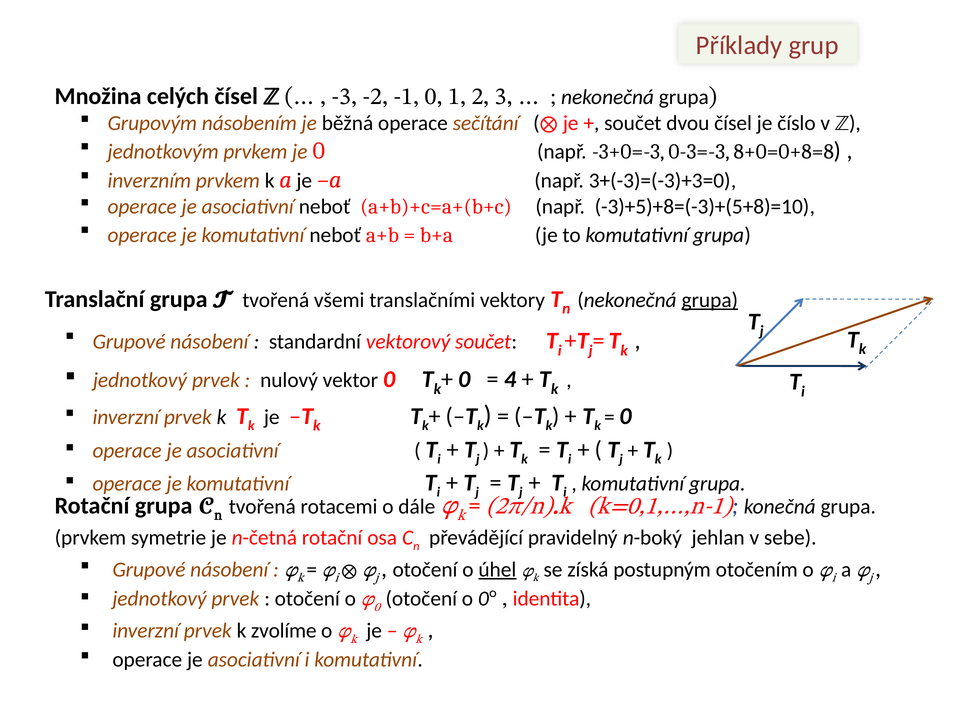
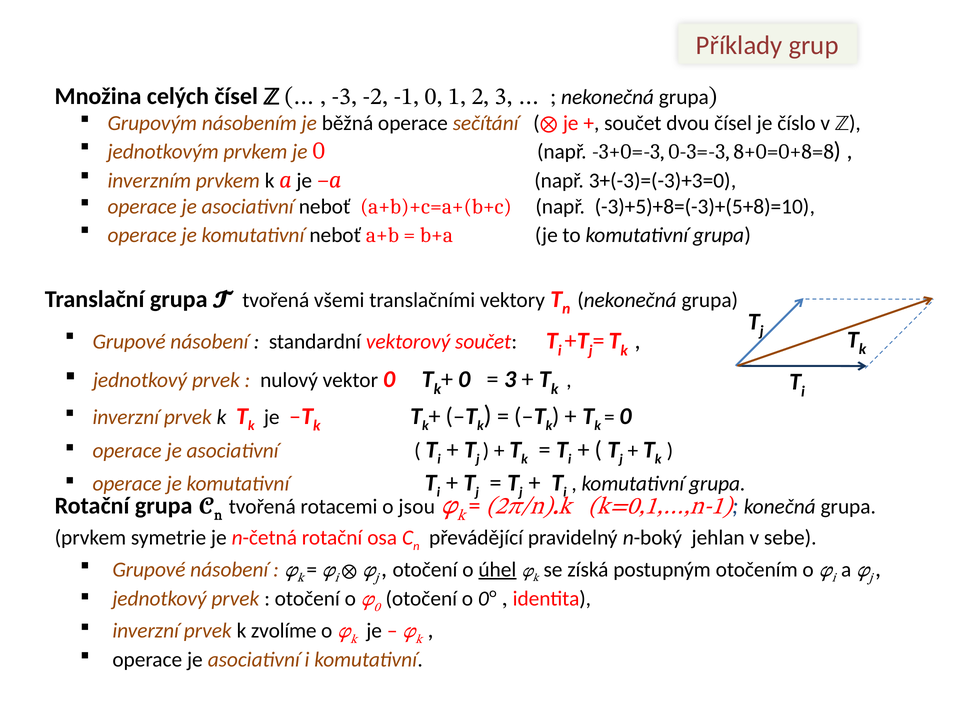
grupa at (710, 300) underline: present -> none
4 at (510, 379): 4 -> 3
dále: dále -> jsou
